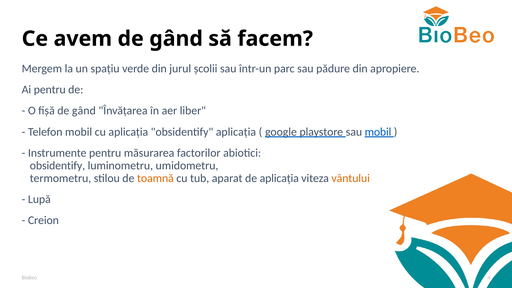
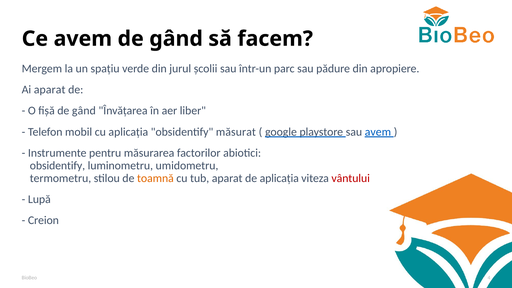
Ai pentru: pentru -> aparat
obsidentify aplicația: aplicația -> măsurat
sau mobil: mobil -> avem
vântului colour: orange -> red
